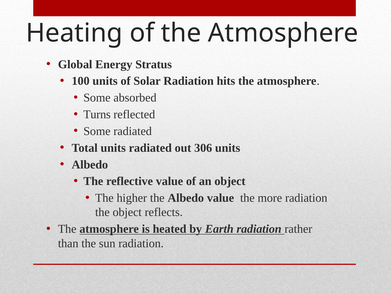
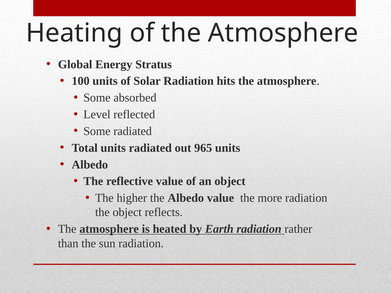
Turns: Turns -> Level
306: 306 -> 965
